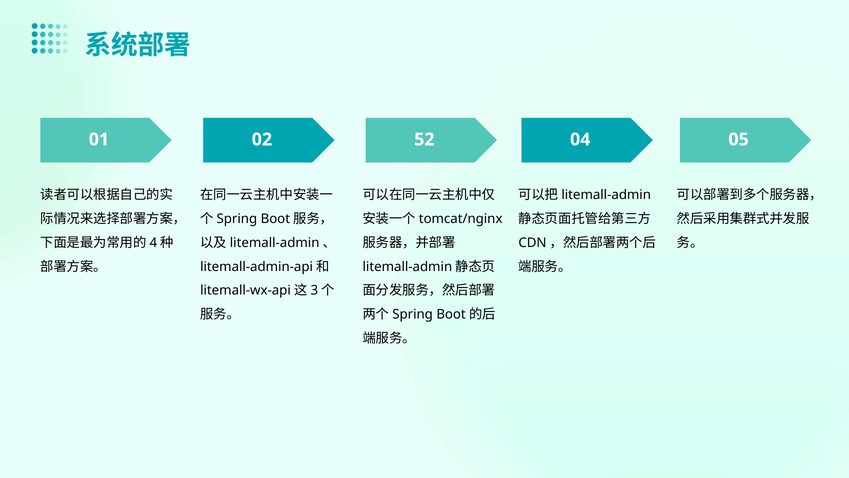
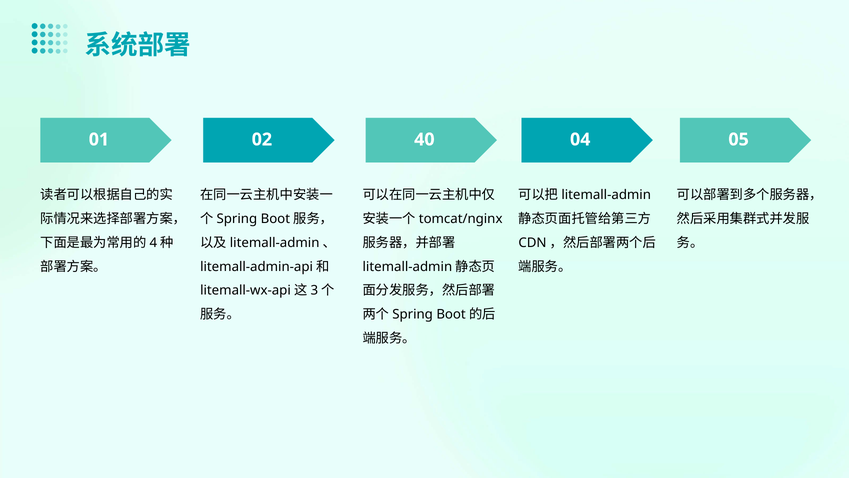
52: 52 -> 40
